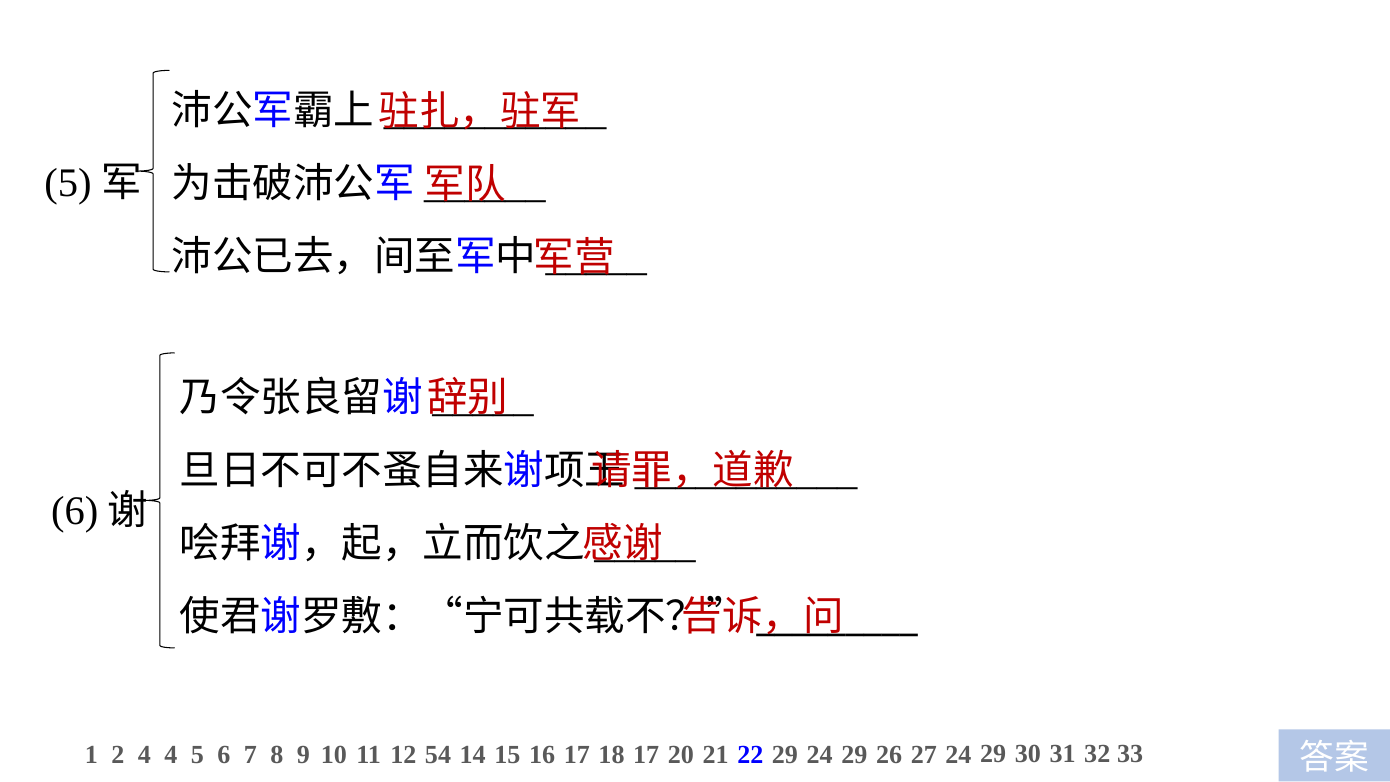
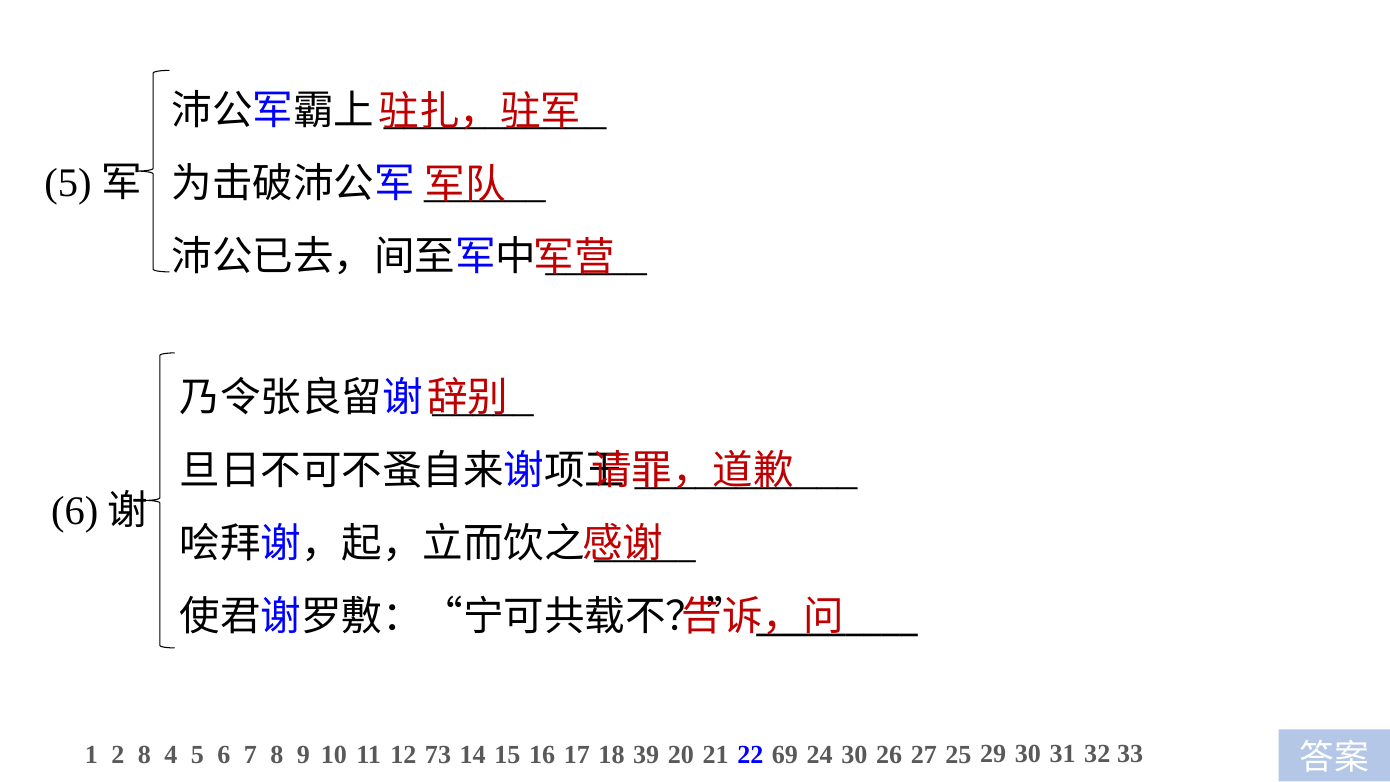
2 4: 4 -> 8
54: 54 -> 73
18 17: 17 -> 39
22 29: 29 -> 69
29 at (854, 755): 29 -> 30
27 24: 24 -> 25
